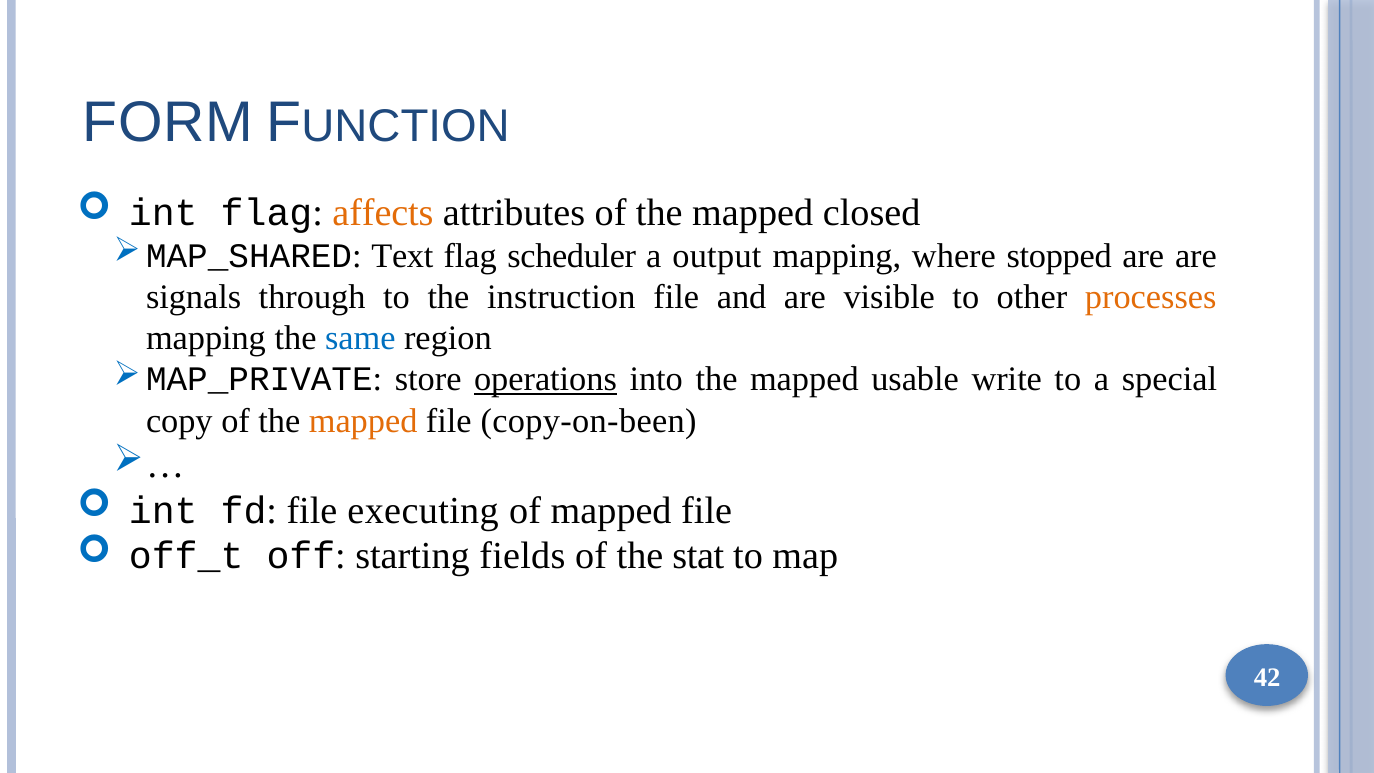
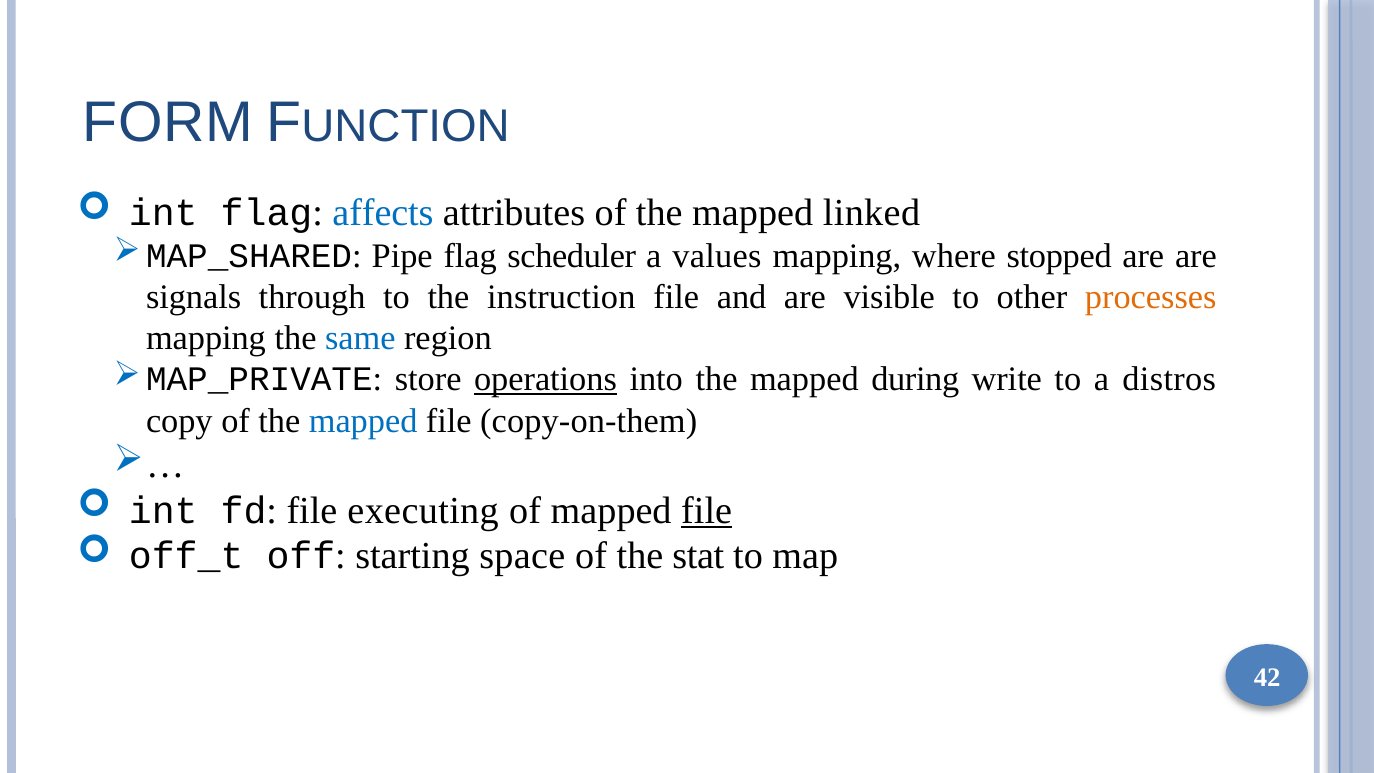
affects colour: orange -> blue
closed: closed -> linked
Text: Text -> Pipe
output: output -> values
usable: usable -> during
special: special -> distros
mapped at (363, 421) colour: orange -> blue
copy-on-been: copy-on-been -> copy-on-them
file at (707, 510) underline: none -> present
fields: fields -> space
